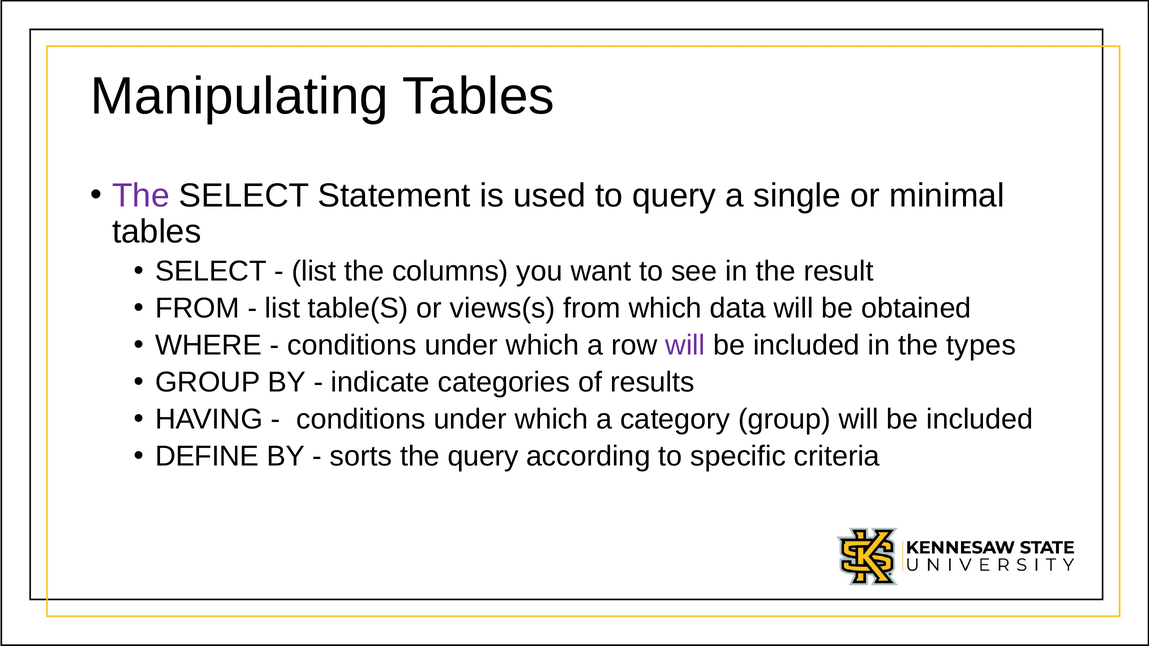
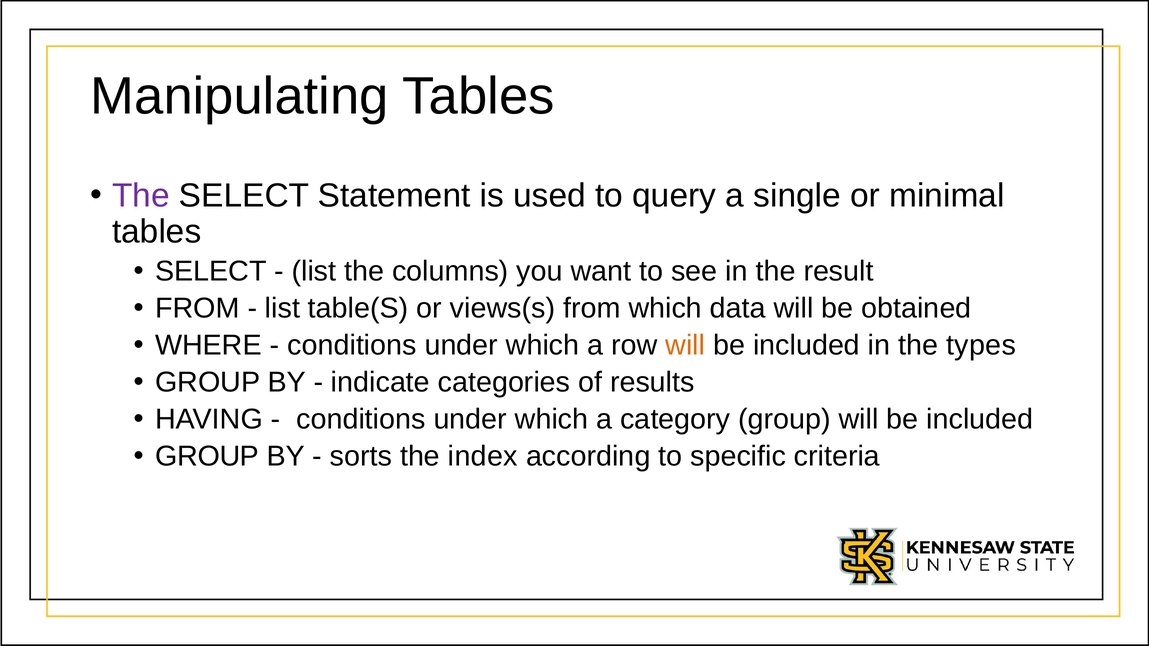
will at (685, 345) colour: purple -> orange
DEFINE at (207, 456): DEFINE -> GROUP
the query: query -> index
